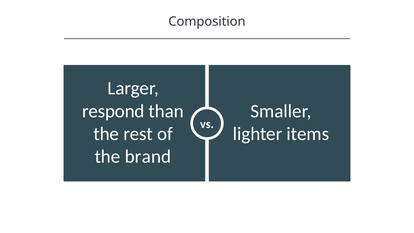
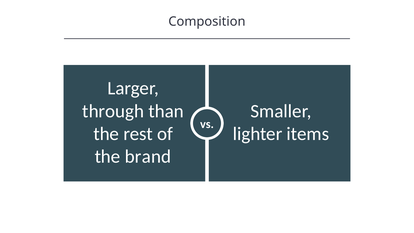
respond: respond -> through
